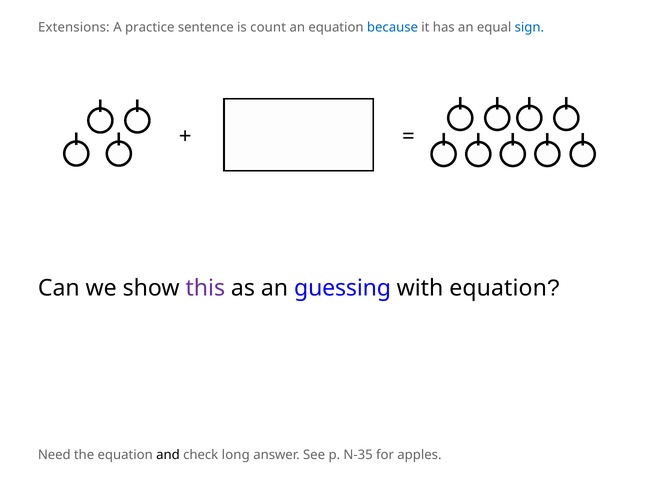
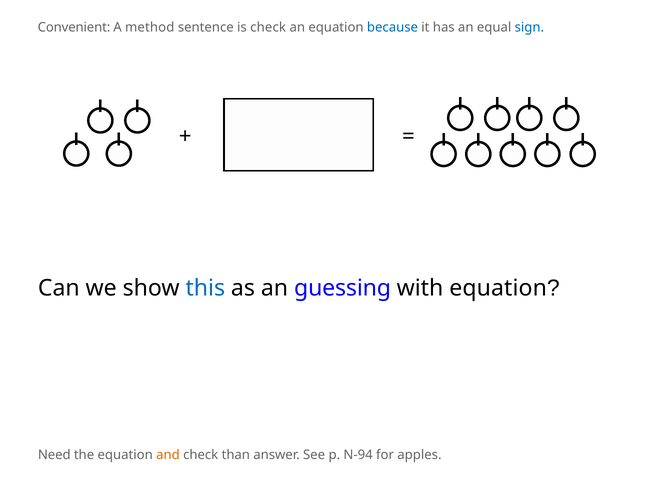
Extensions: Extensions -> Convenient
practice: practice -> method
is count: count -> check
this colour: purple -> blue
and colour: black -> orange
long: long -> than
N-35: N-35 -> N-94
